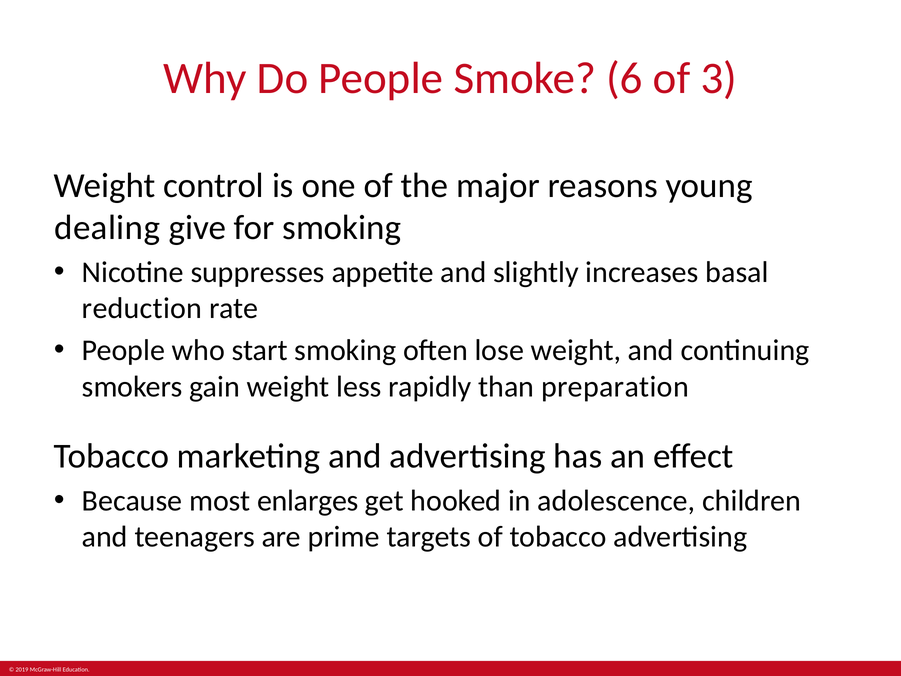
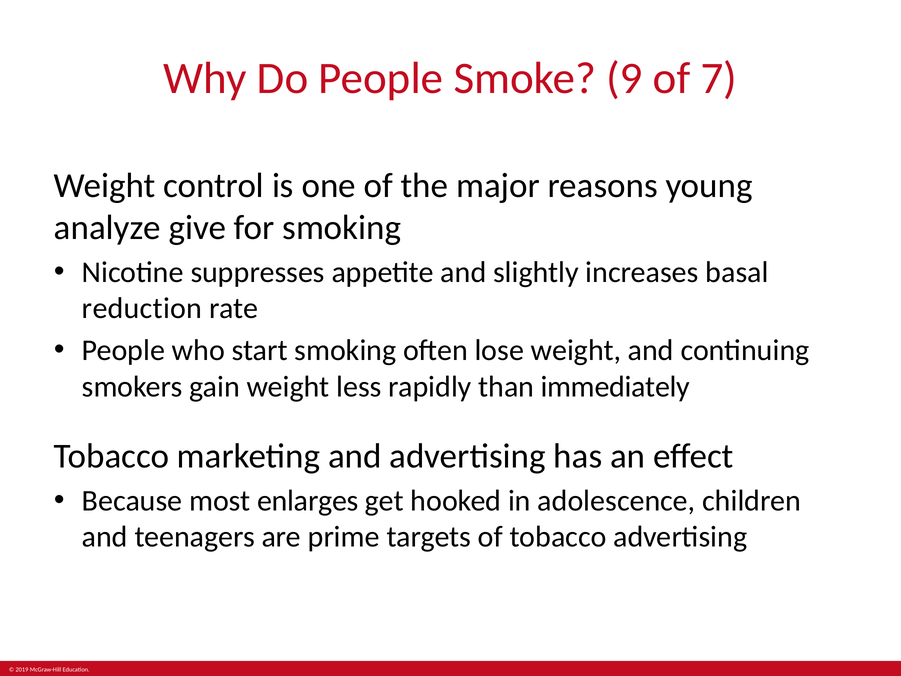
6: 6 -> 9
3: 3 -> 7
dealing: dealing -> analyze
preparation: preparation -> immediately
